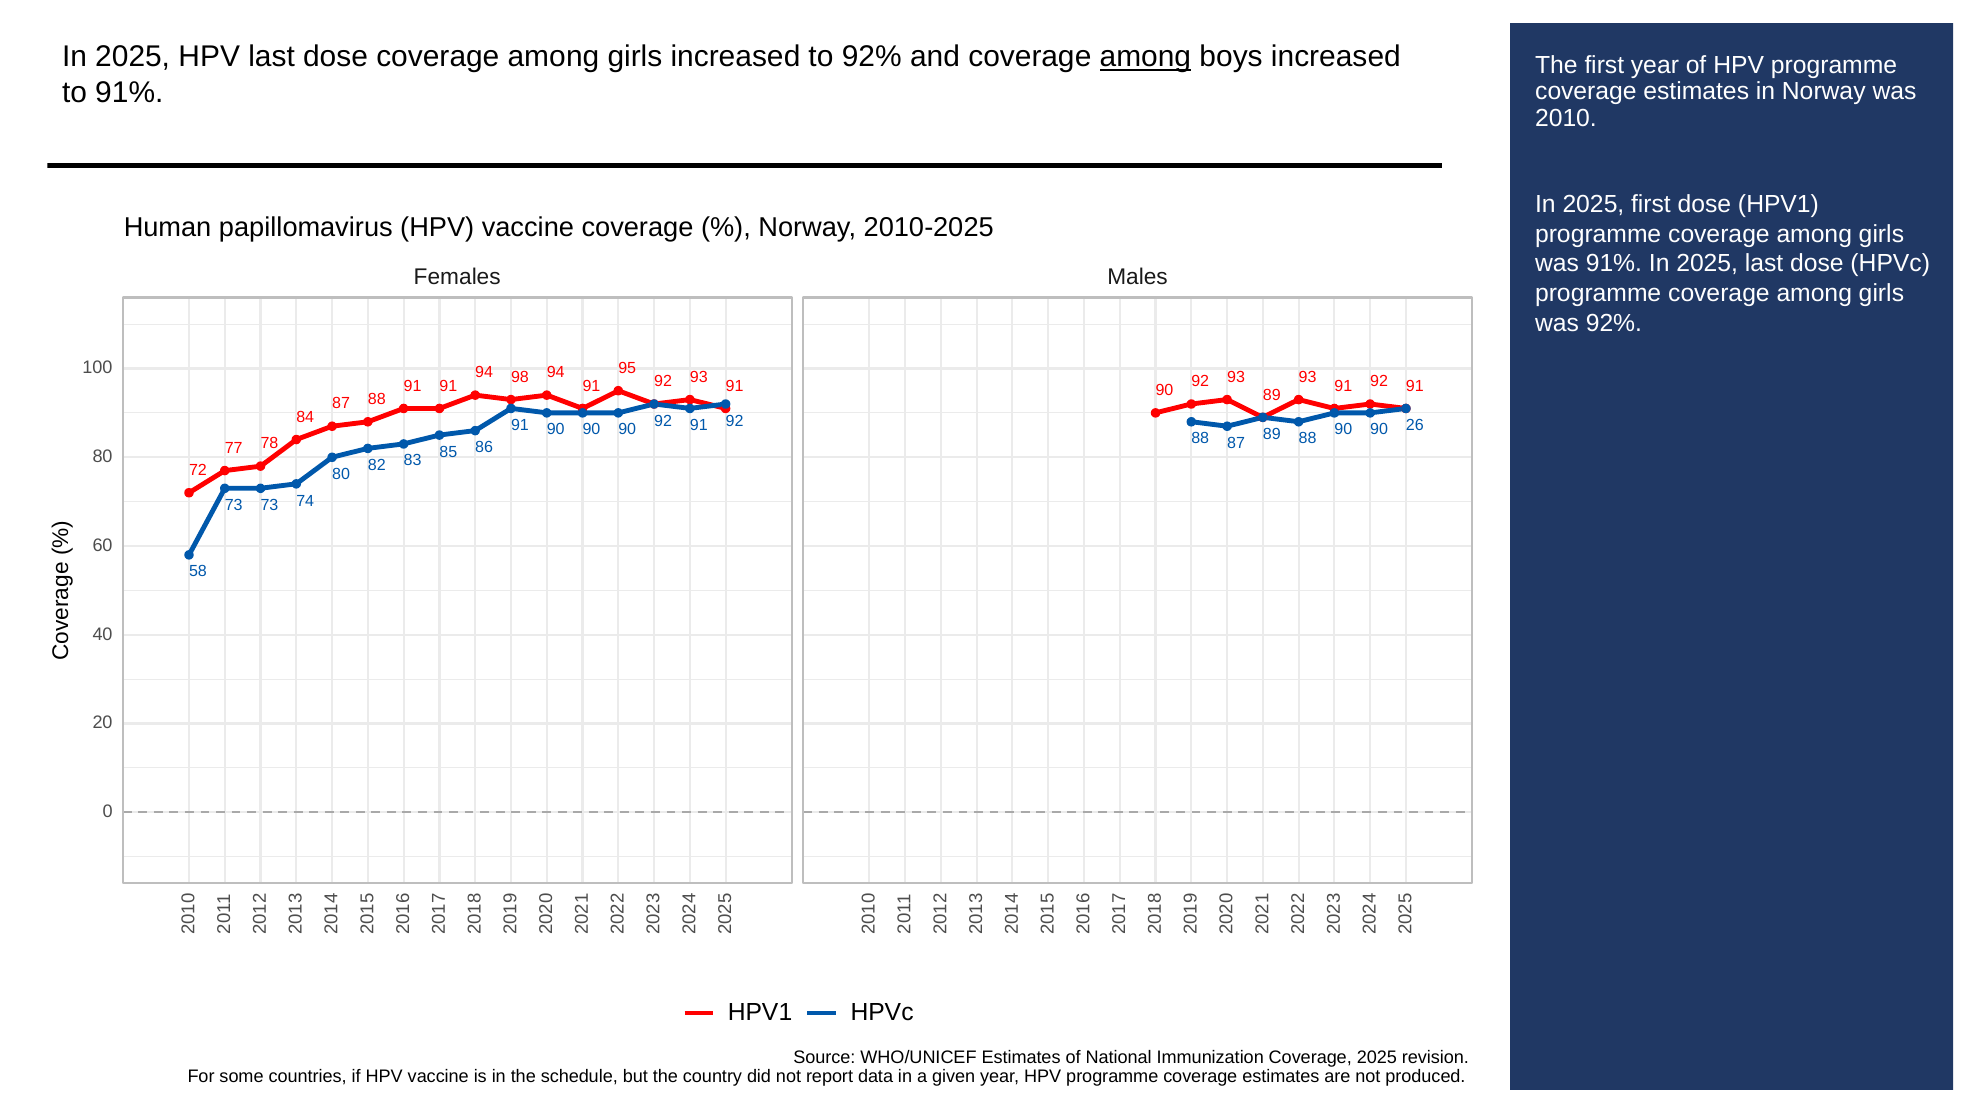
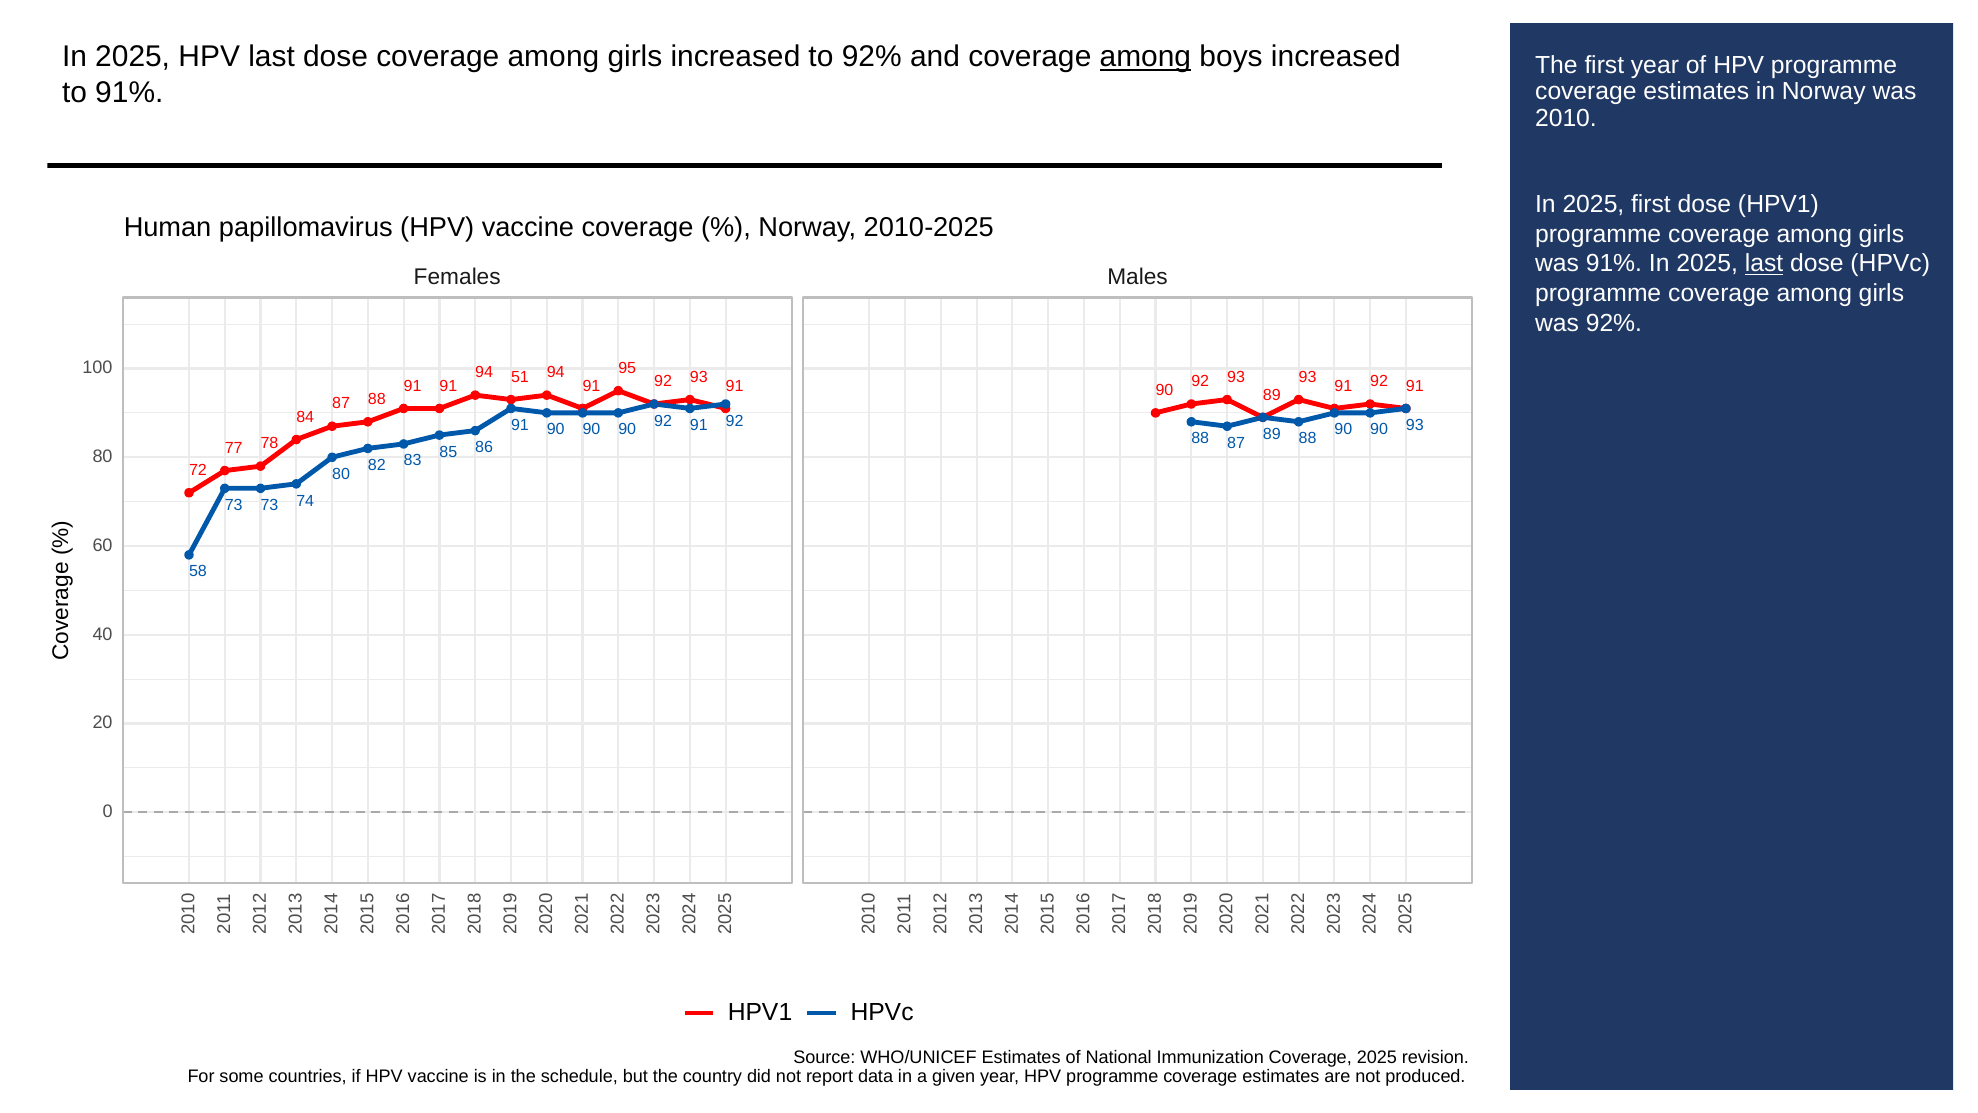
last at (1764, 264) underline: none -> present
98: 98 -> 51
90 26: 26 -> 93
